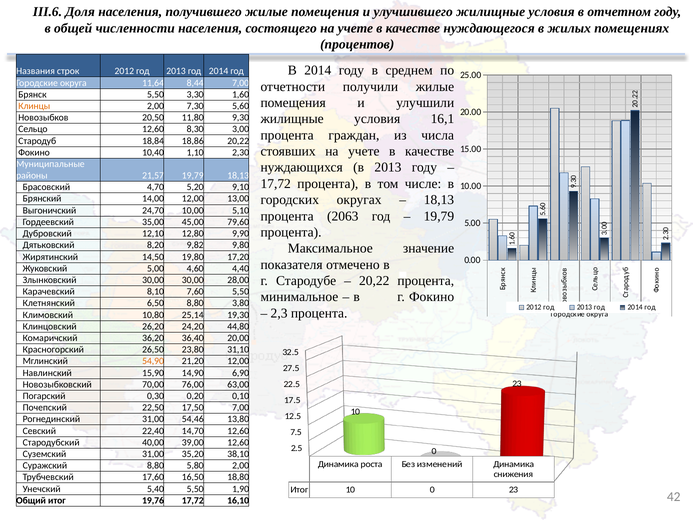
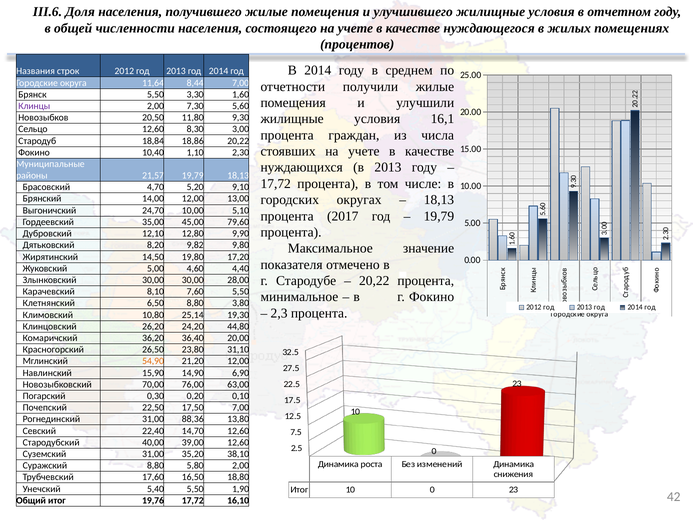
Клинцы colour: orange -> purple
2063: 2063 -> 2017
54,46: 54,46 -> 88,36
